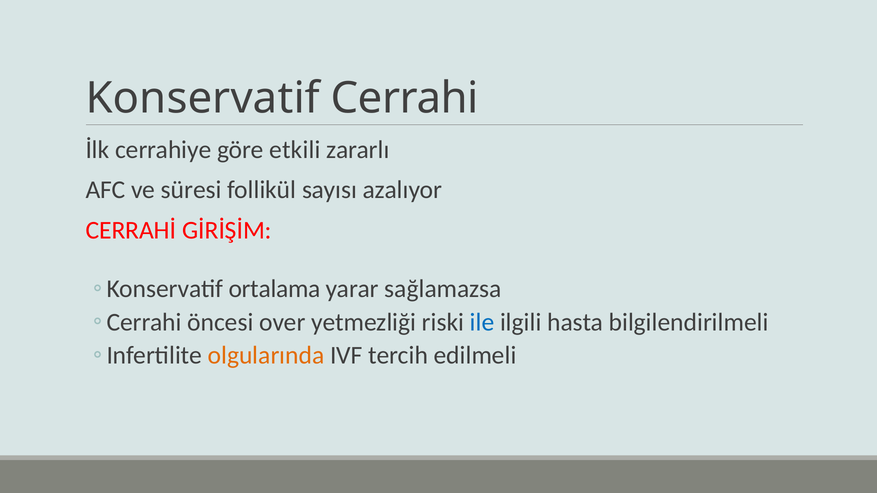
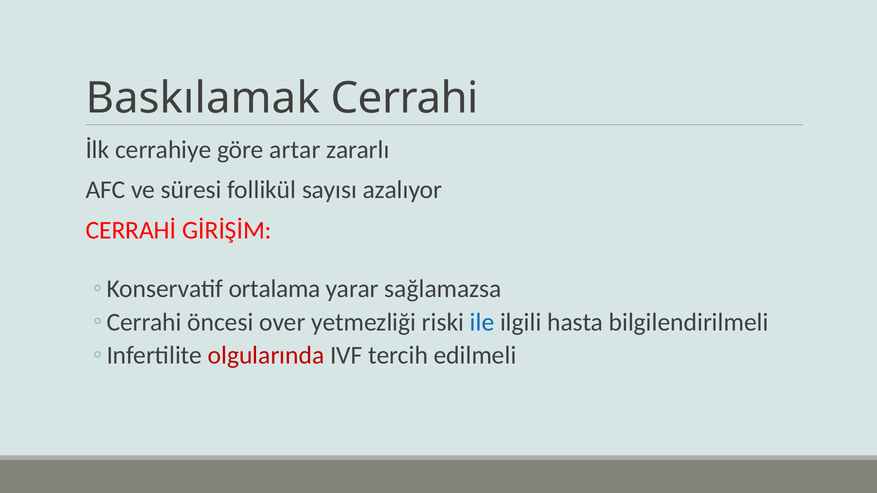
Konservatif: Konservatif -> Baskılamak
etkili: etkili -> artar
olgularında colour: orange -> red
